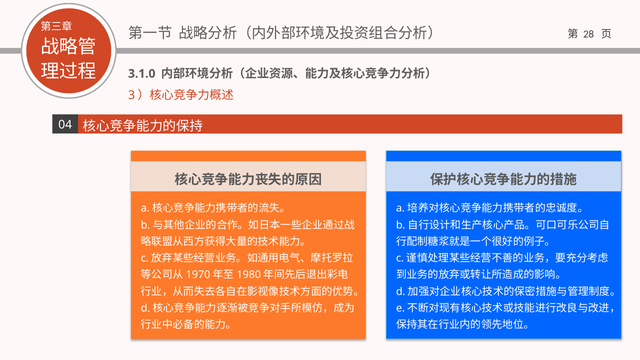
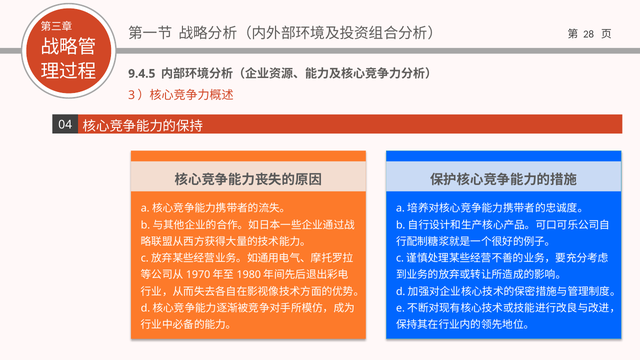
3.1.0: 3.1.0 -> 9.4.5
